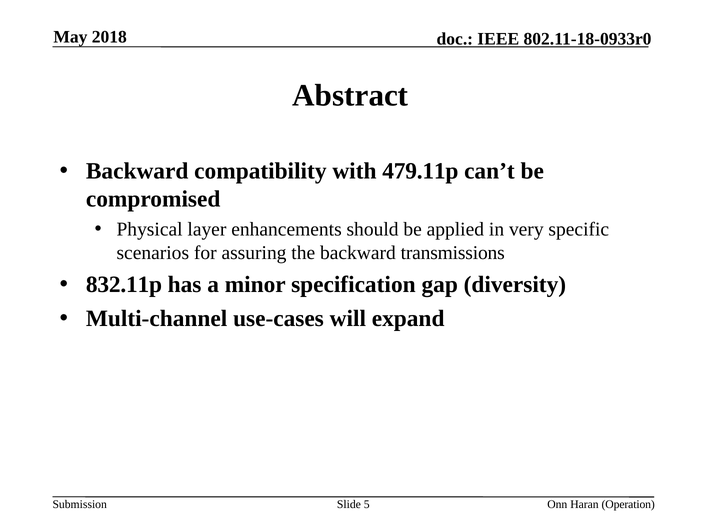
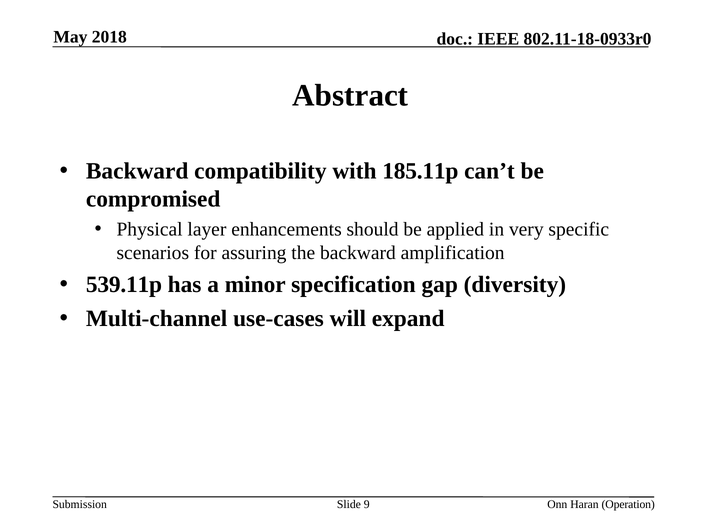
479.11p: 479.11p -> 185.11p
transmissions: transmissions -> amplification
832.11p: 832.11p -> 539.11p
5: 5 -> 9
